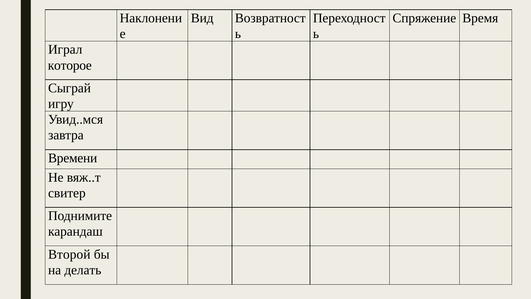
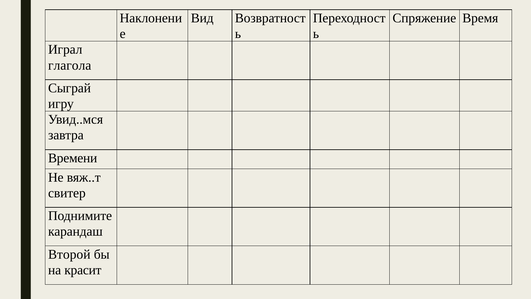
которое: которое -> глагола
делать: делать -> красит
